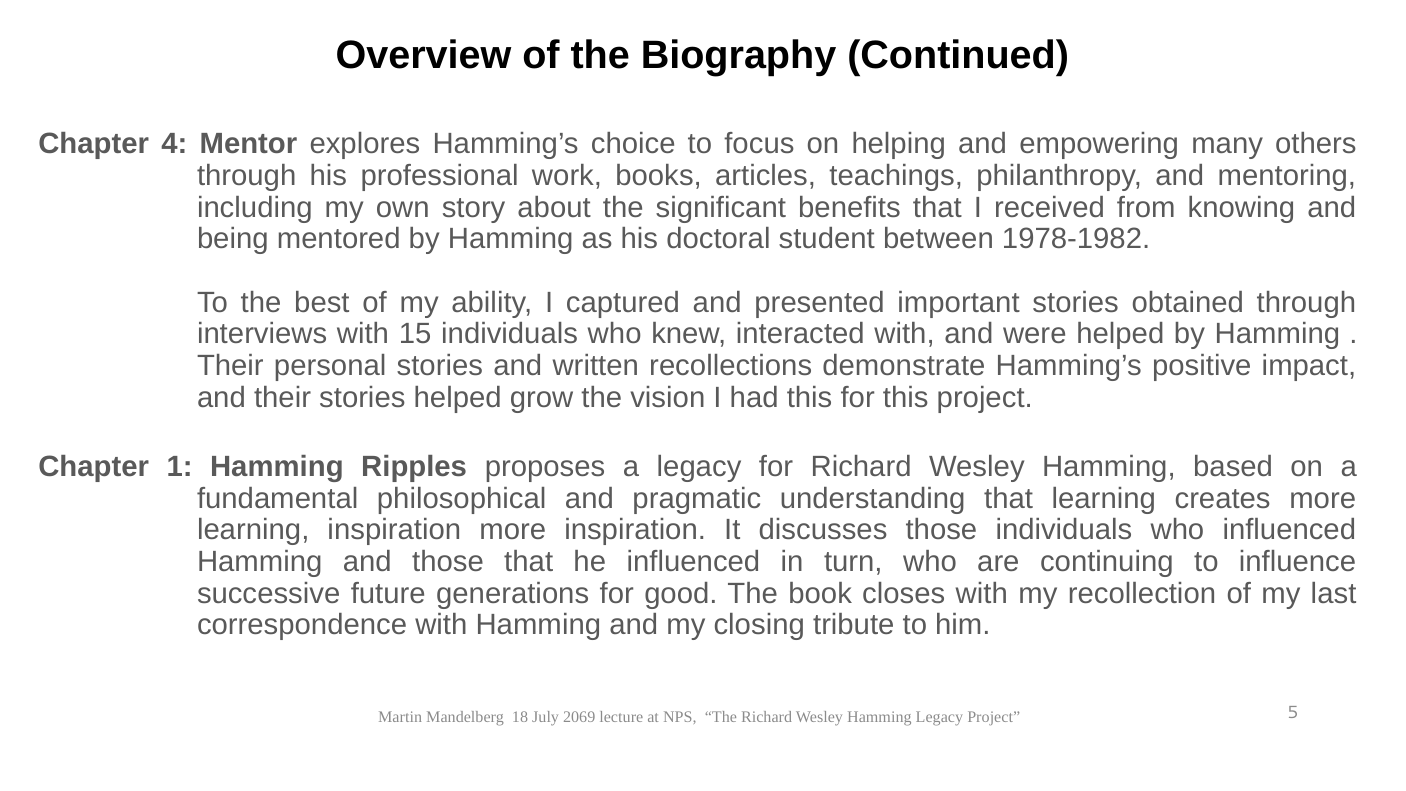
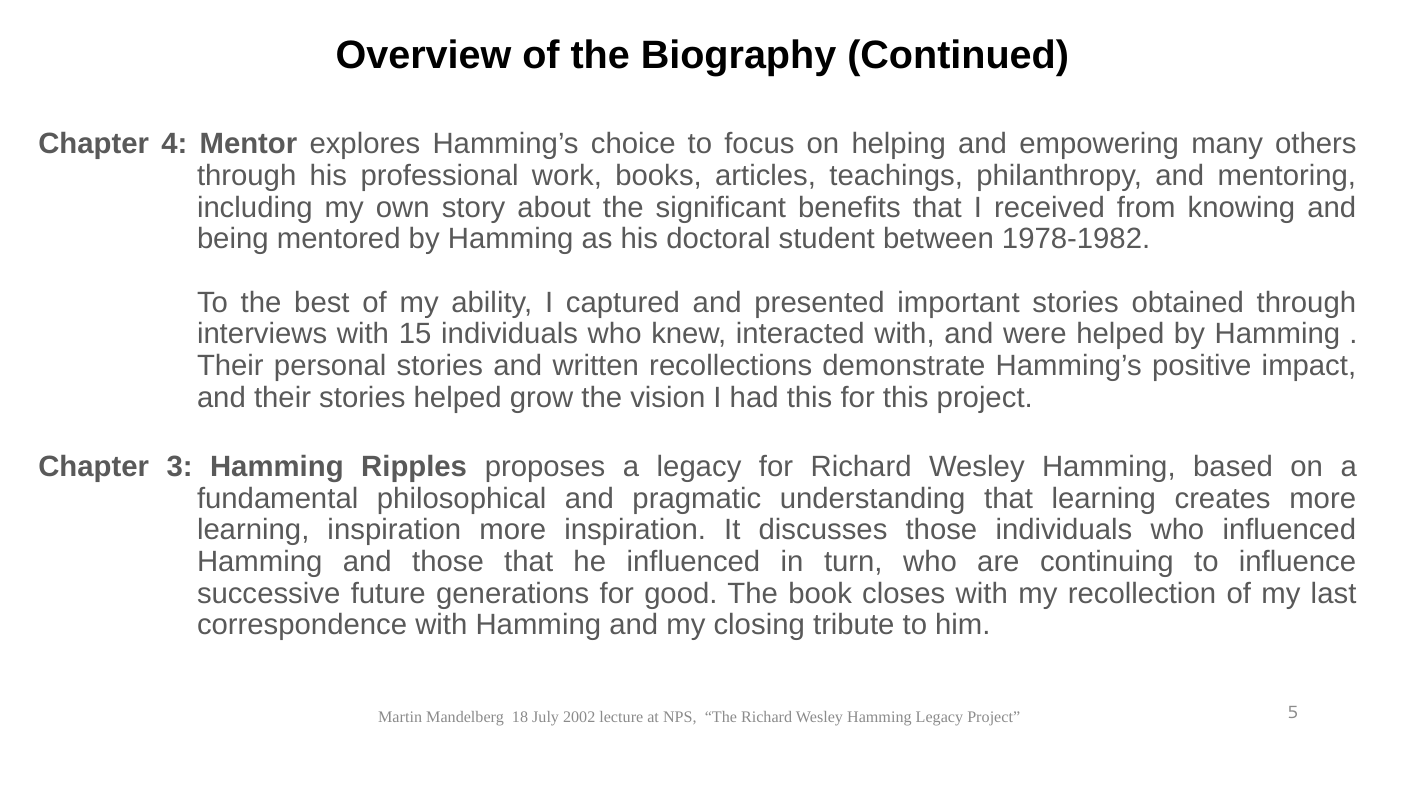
1: 1 -> 3
2069: 2069 -> 2002
